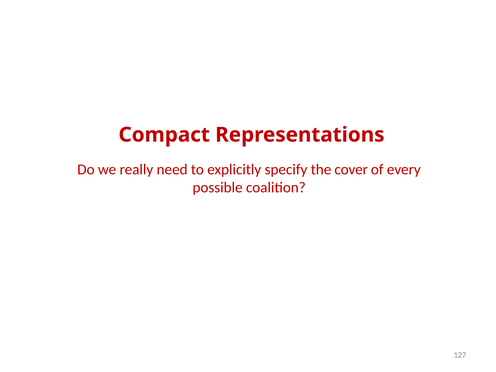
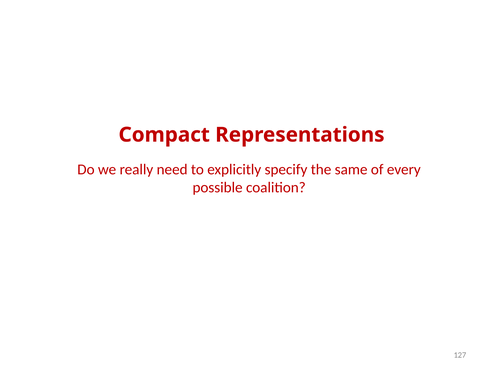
cover: cover -> same
